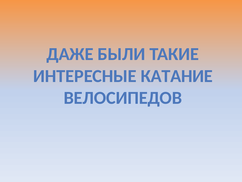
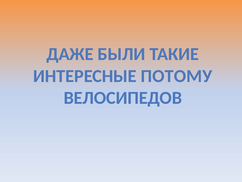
КАТАНИЕ: КАТАНИЕ -> ПОТОМУ
